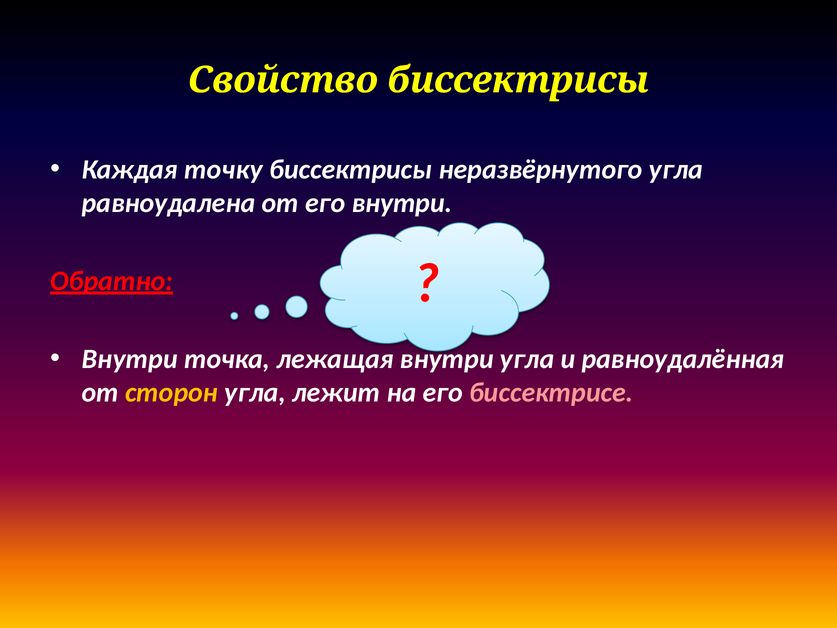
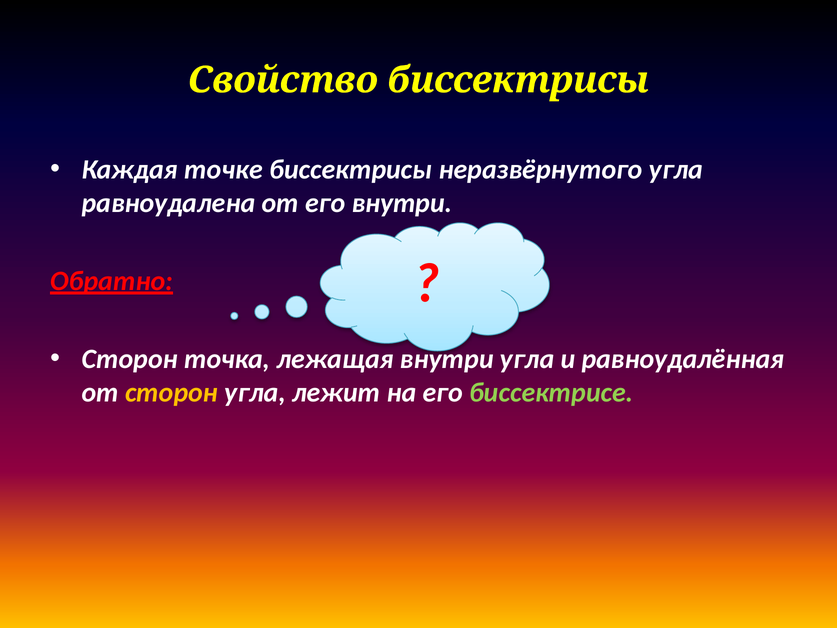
точку: точку -> точке
Внутри at (130, 359): Внутри -> Сторон
биссектрисе colour: pink -> light green
